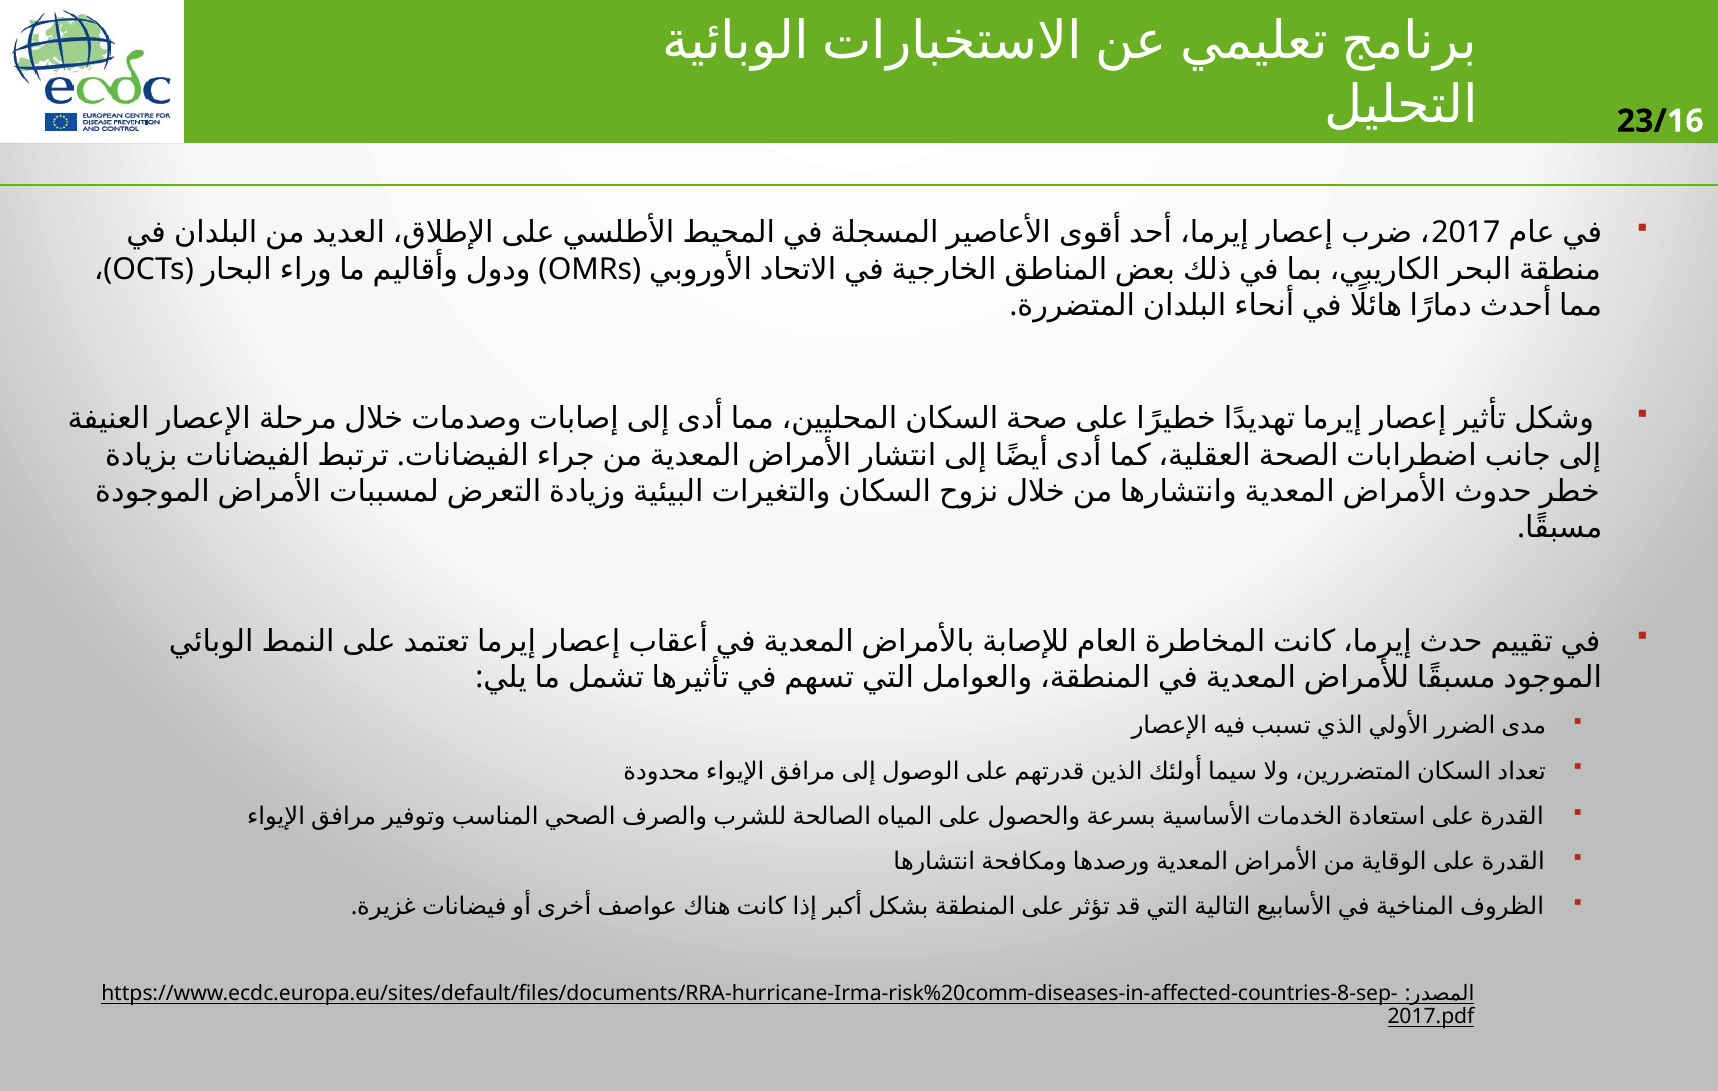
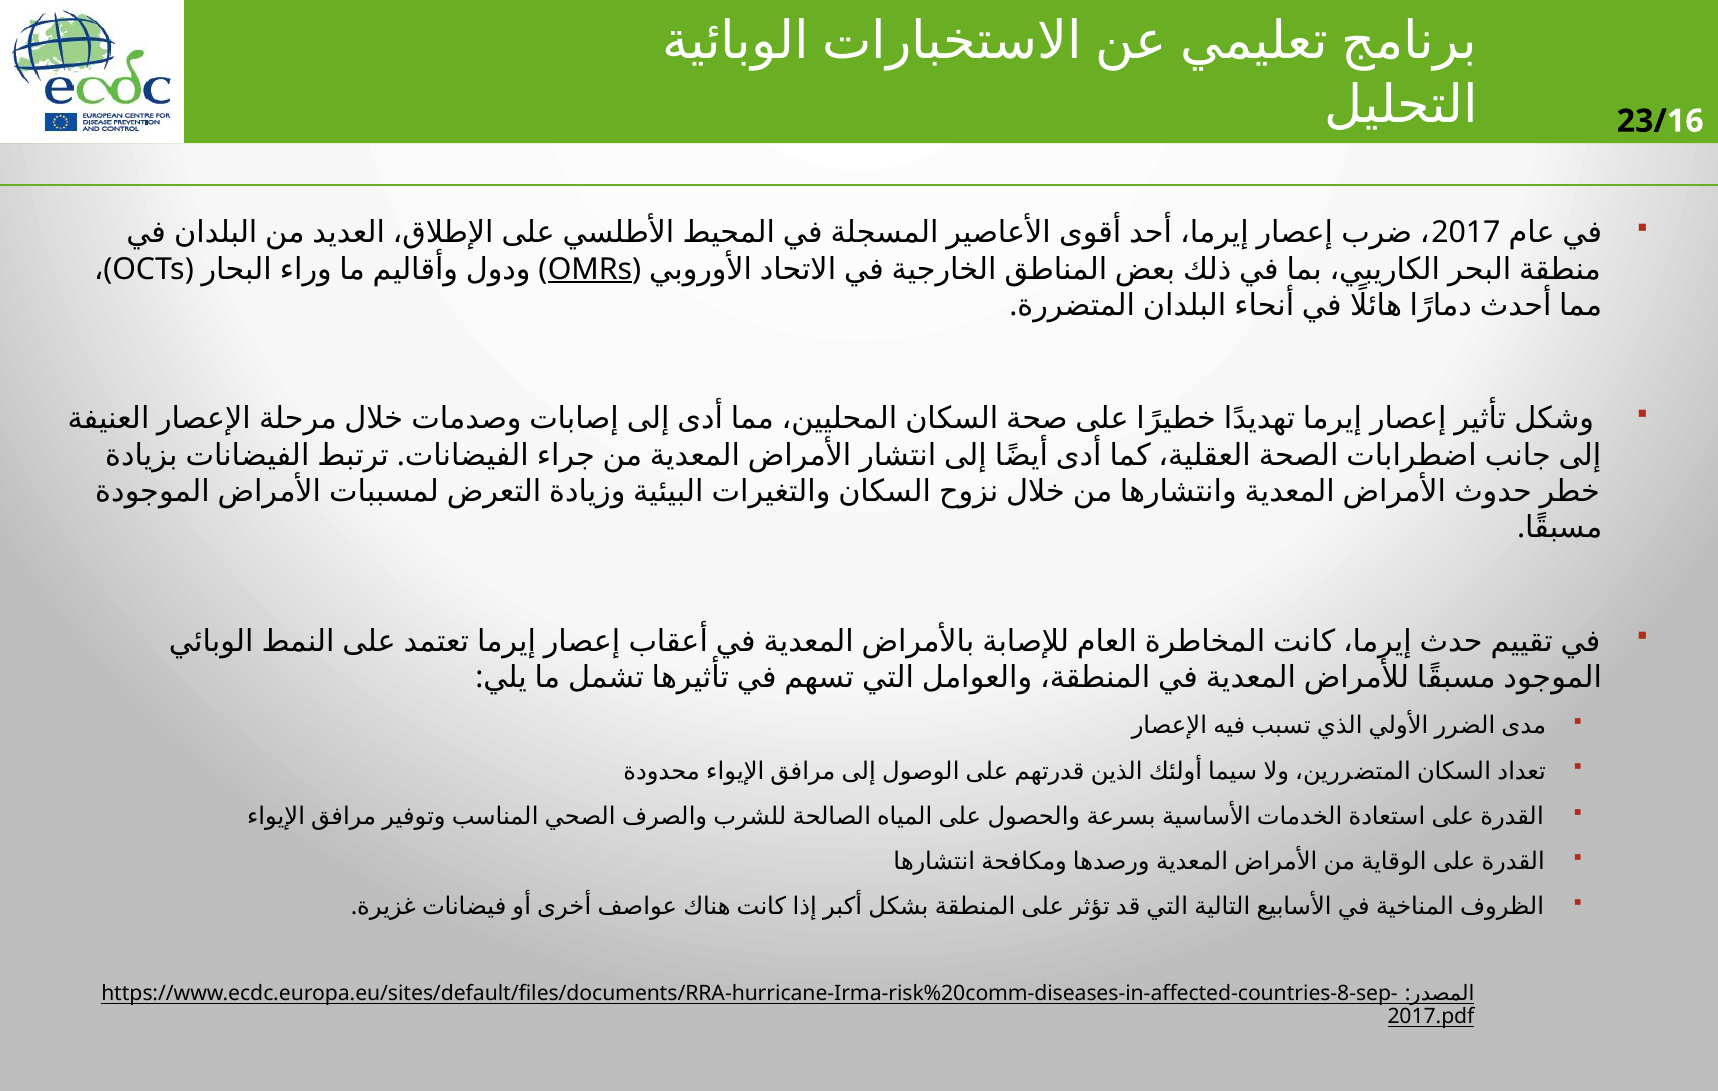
OMRs underline: none -> present
